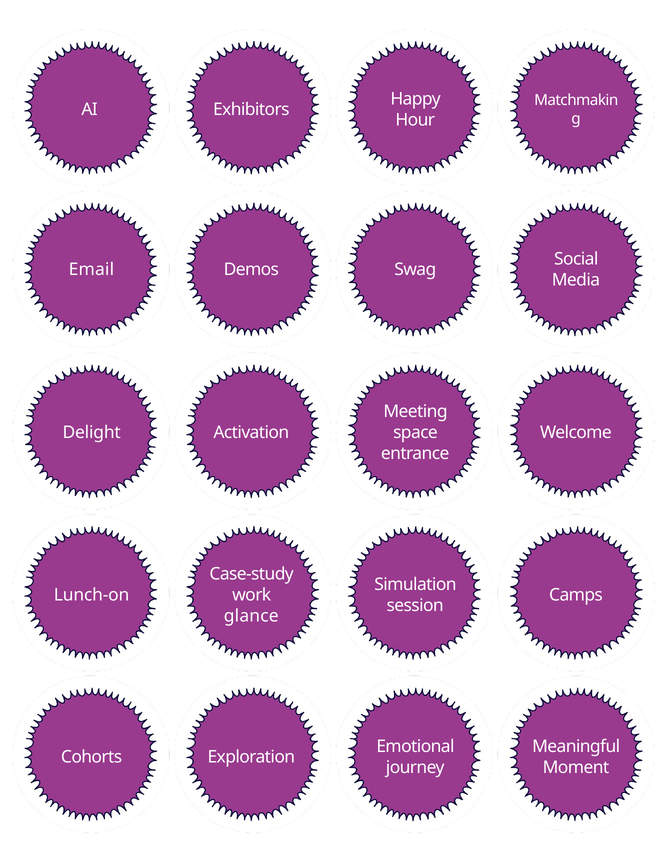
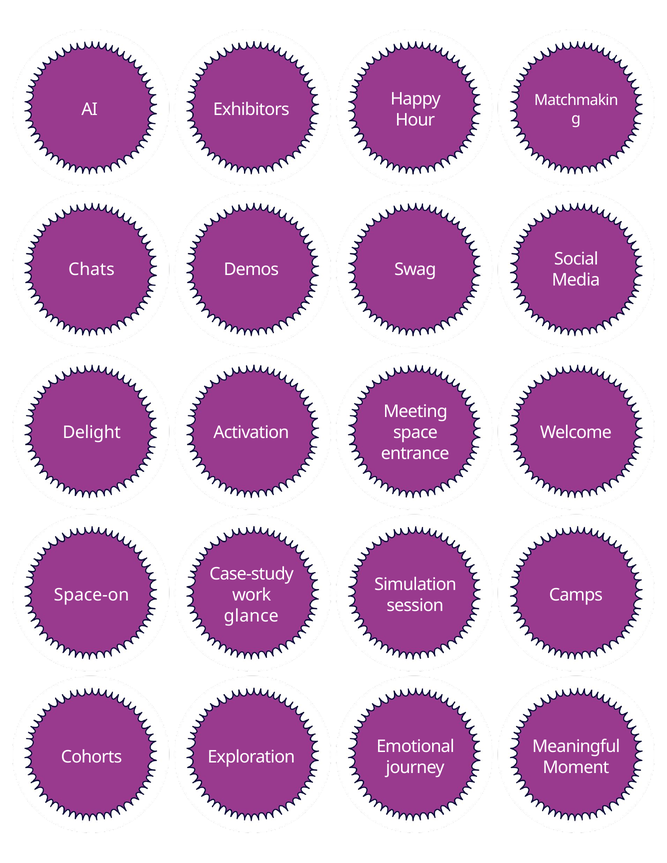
Email: Email -> Chats
Lunch-on: Lunch-on -> Space-on
